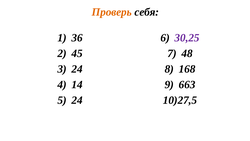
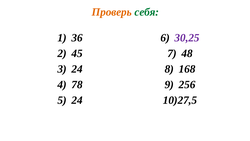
себя colour: black -> green
14: 14 -> 78
663: 663 -> 256
